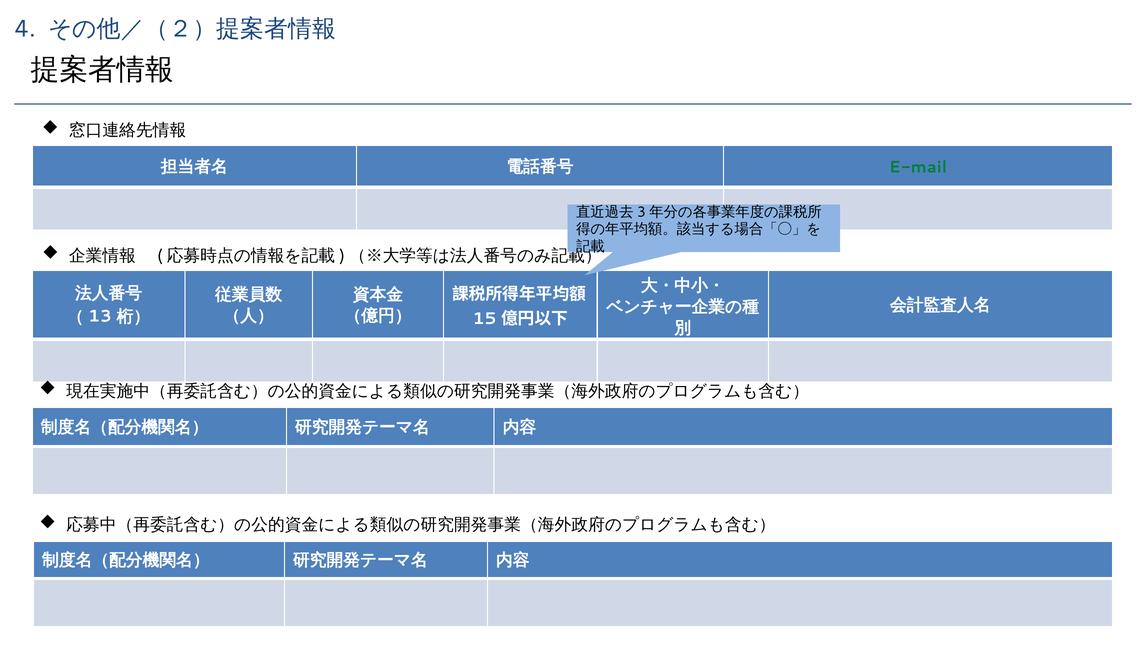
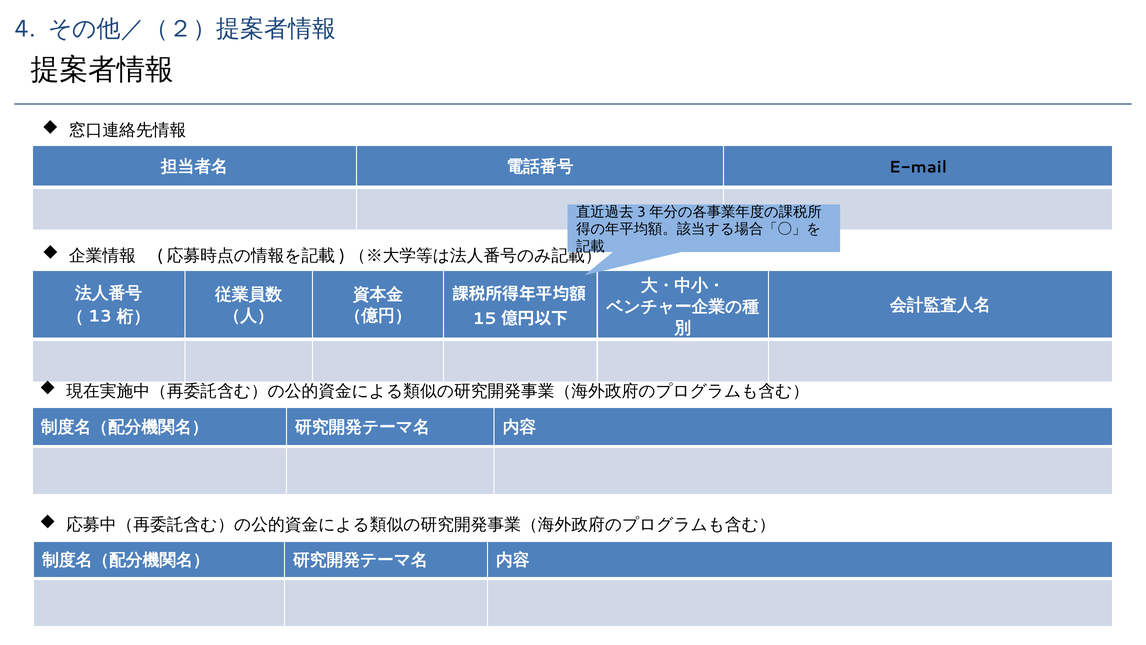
E-mail colour: green -> black
